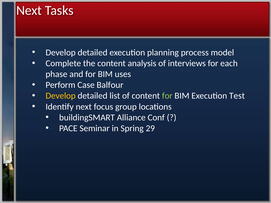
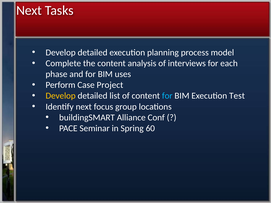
Balfour: Balfour -> Project
for at (167, 96) colour: light green -> light blue
29: 29 -> 60
